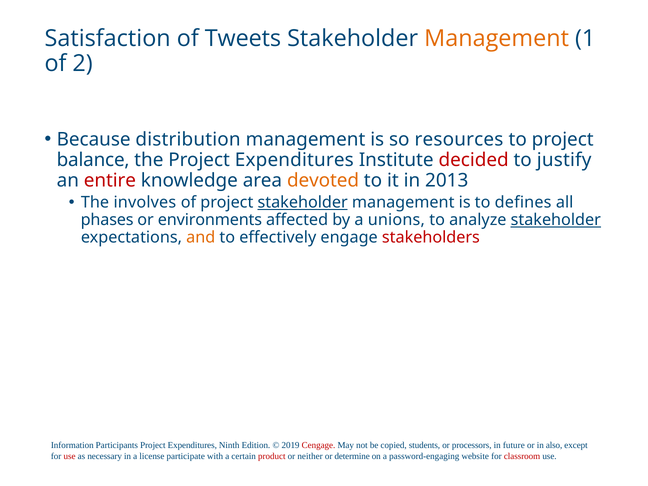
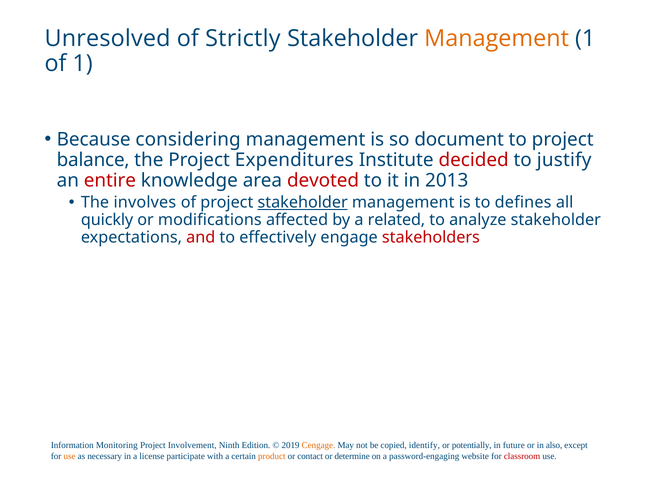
Satisfaction: Satisfaction -> Unresolved
Tweets: Tweets -> Strictly
of 2: 2 -> 1
distribution: distribution -> considering
resources: resources -> document
devoted colour: orange -> red
phases: phases -> quickly
environments: environments -> modifications
unions: unions -> related
stakeholder at (556, 220) underline: present -> none
and colour: orange -> red
Participants: Participants -> Monitoring
Expenditures at (192, 446): Expenditures -> Involvement
Cengage colour: red -> orange
students: students -> identify
processors: processors -> potentially
use at (70, 456) colour: red -> orange
product colour: red -> orange
neither: neither -> contact
